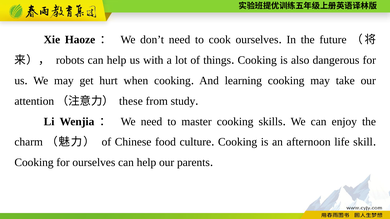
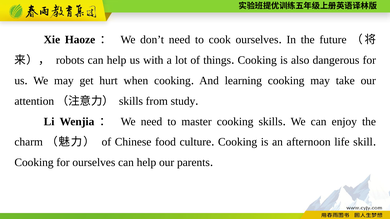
these at (131, 101): these -> skills
